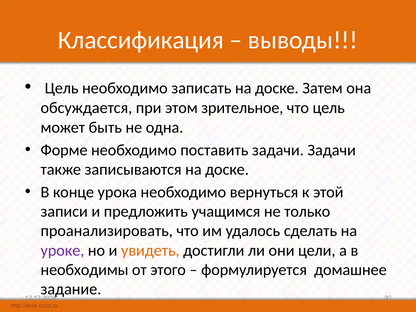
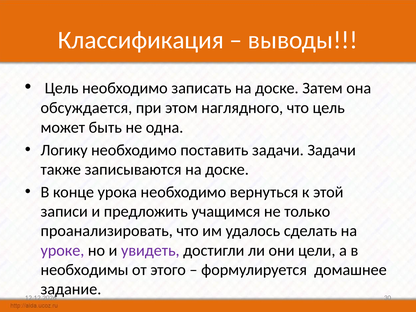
зрительное: зрительное -> наглядного
Форме: Форме -> Логику
увидеть colour: orange -> purple
